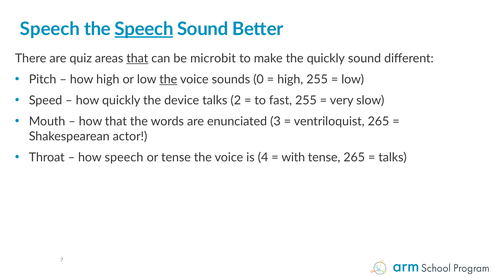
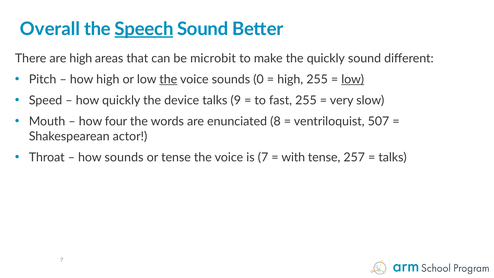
Speech at (50, 29): Speech -> Overall
are quiz: quiz -> high
that at (137, 58) underline: present -> none
low at (353, 79) underline: none -> present
2: 2 -> 9
how that: that -> four
3: 3 -> 8
ventriloquist 265: 265 -> 507
how speech: speech -> sounds
is 4: 4 -> 7
tense 265: 265 -> 257
